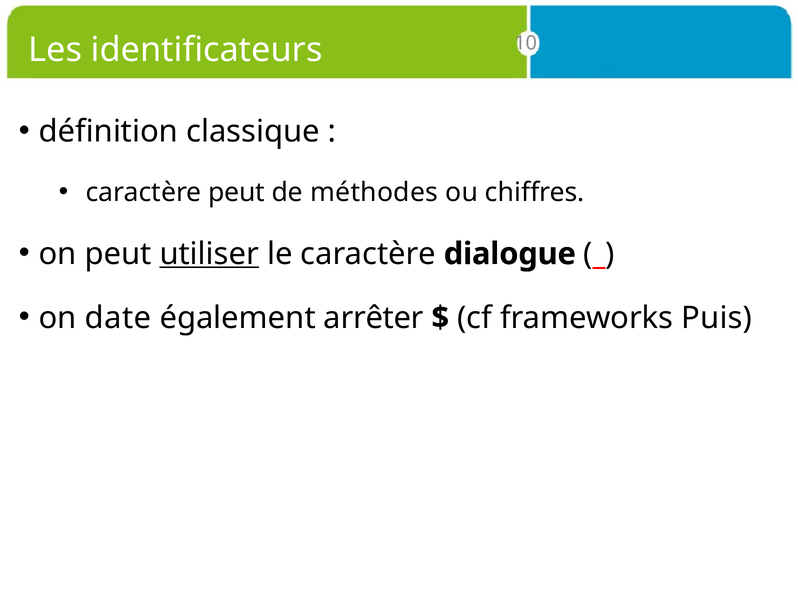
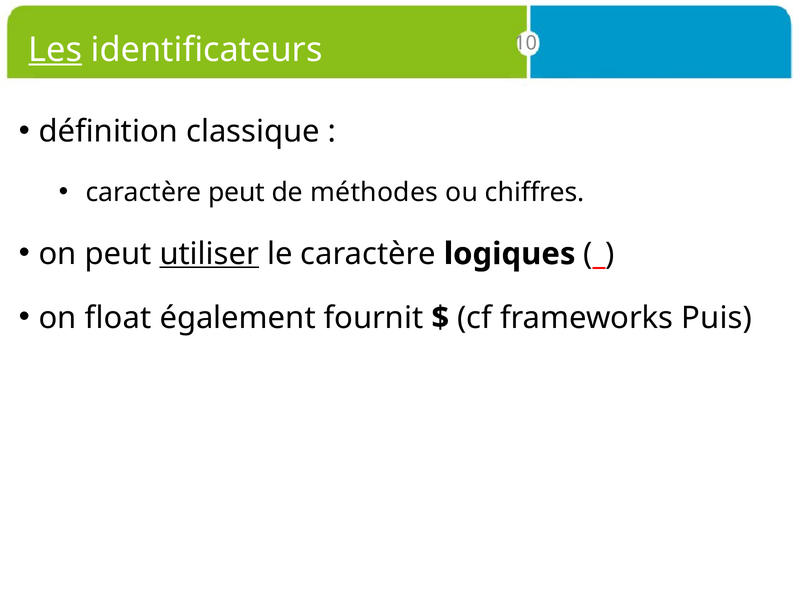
Les underline: none -> present
dialogue: dialogue -> logiques
date: date -> float
arrêter: arrêter -> fournit
